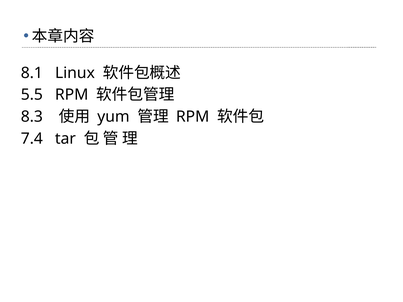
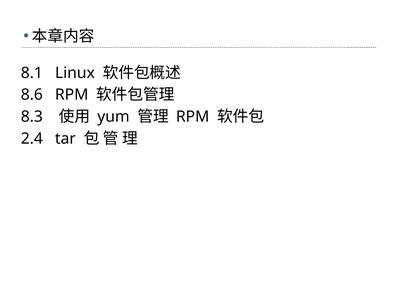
5.5: 5.5 -> 8.6
7.4: 7.4 -> 2.4
